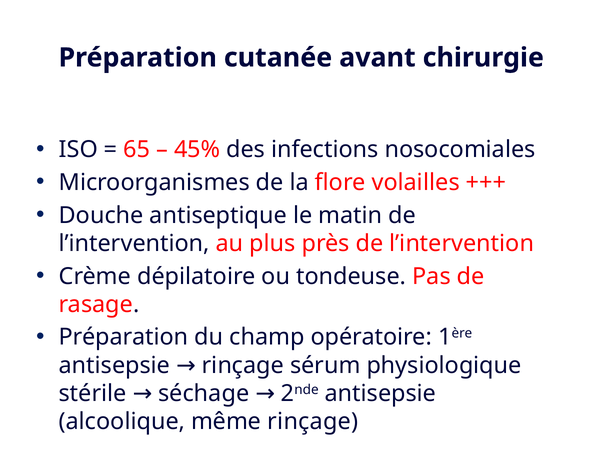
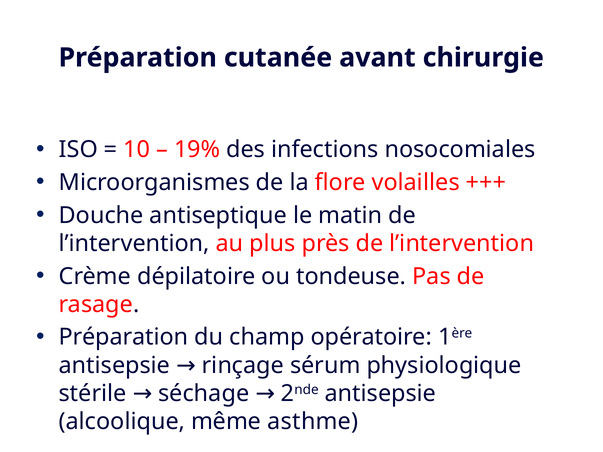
65: 65 -> 10
45%: 45% -> 19%
même rinçage: rinçage -> asthme
